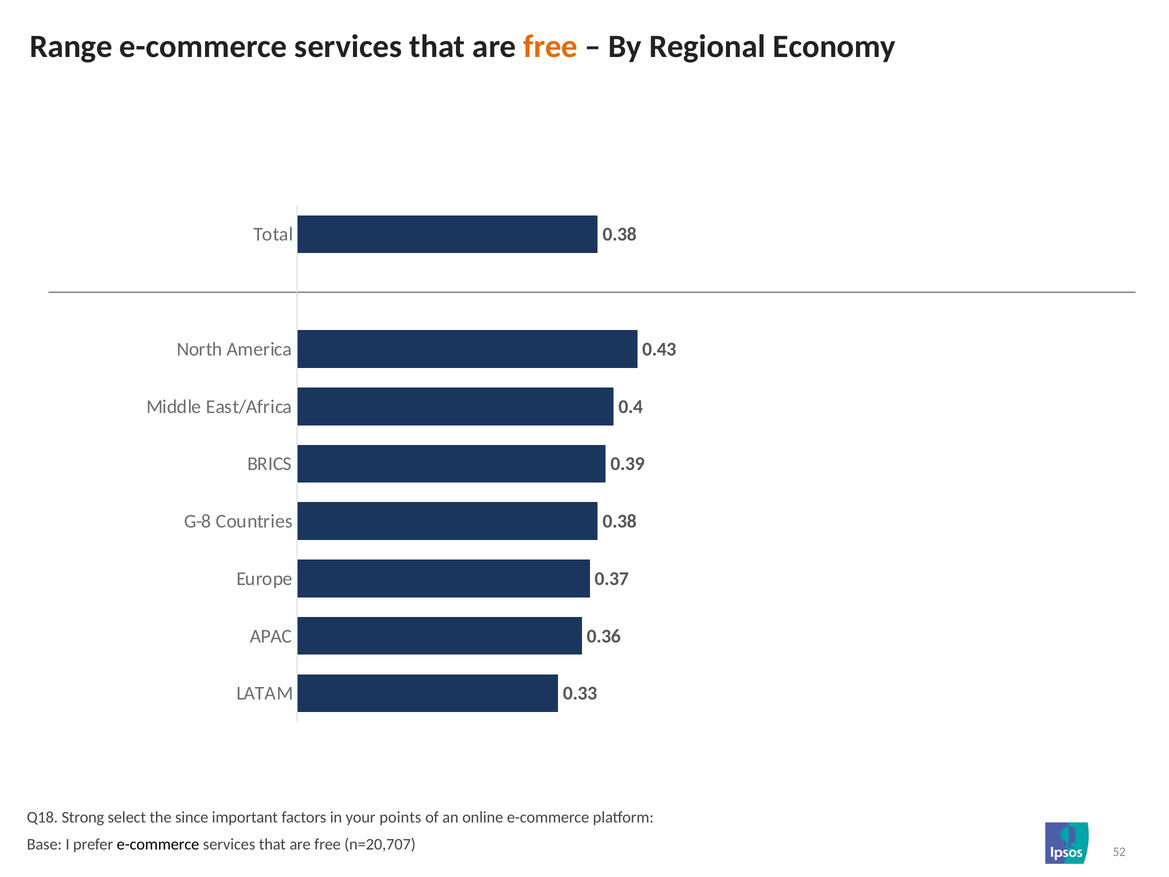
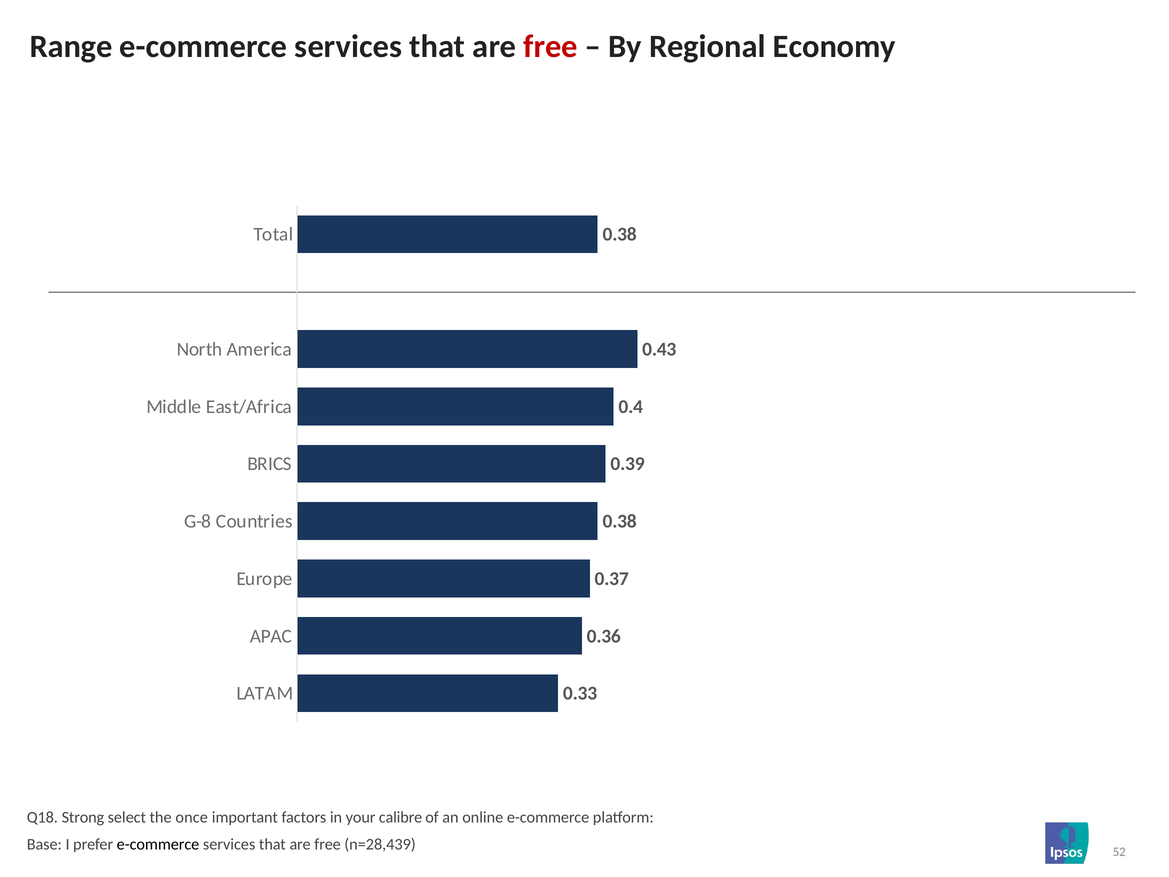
free at (551, 47) colour: orange -> red
since: since -> once
points: points -> calibre
n=20,707: n=20,707 -> n=28,439
